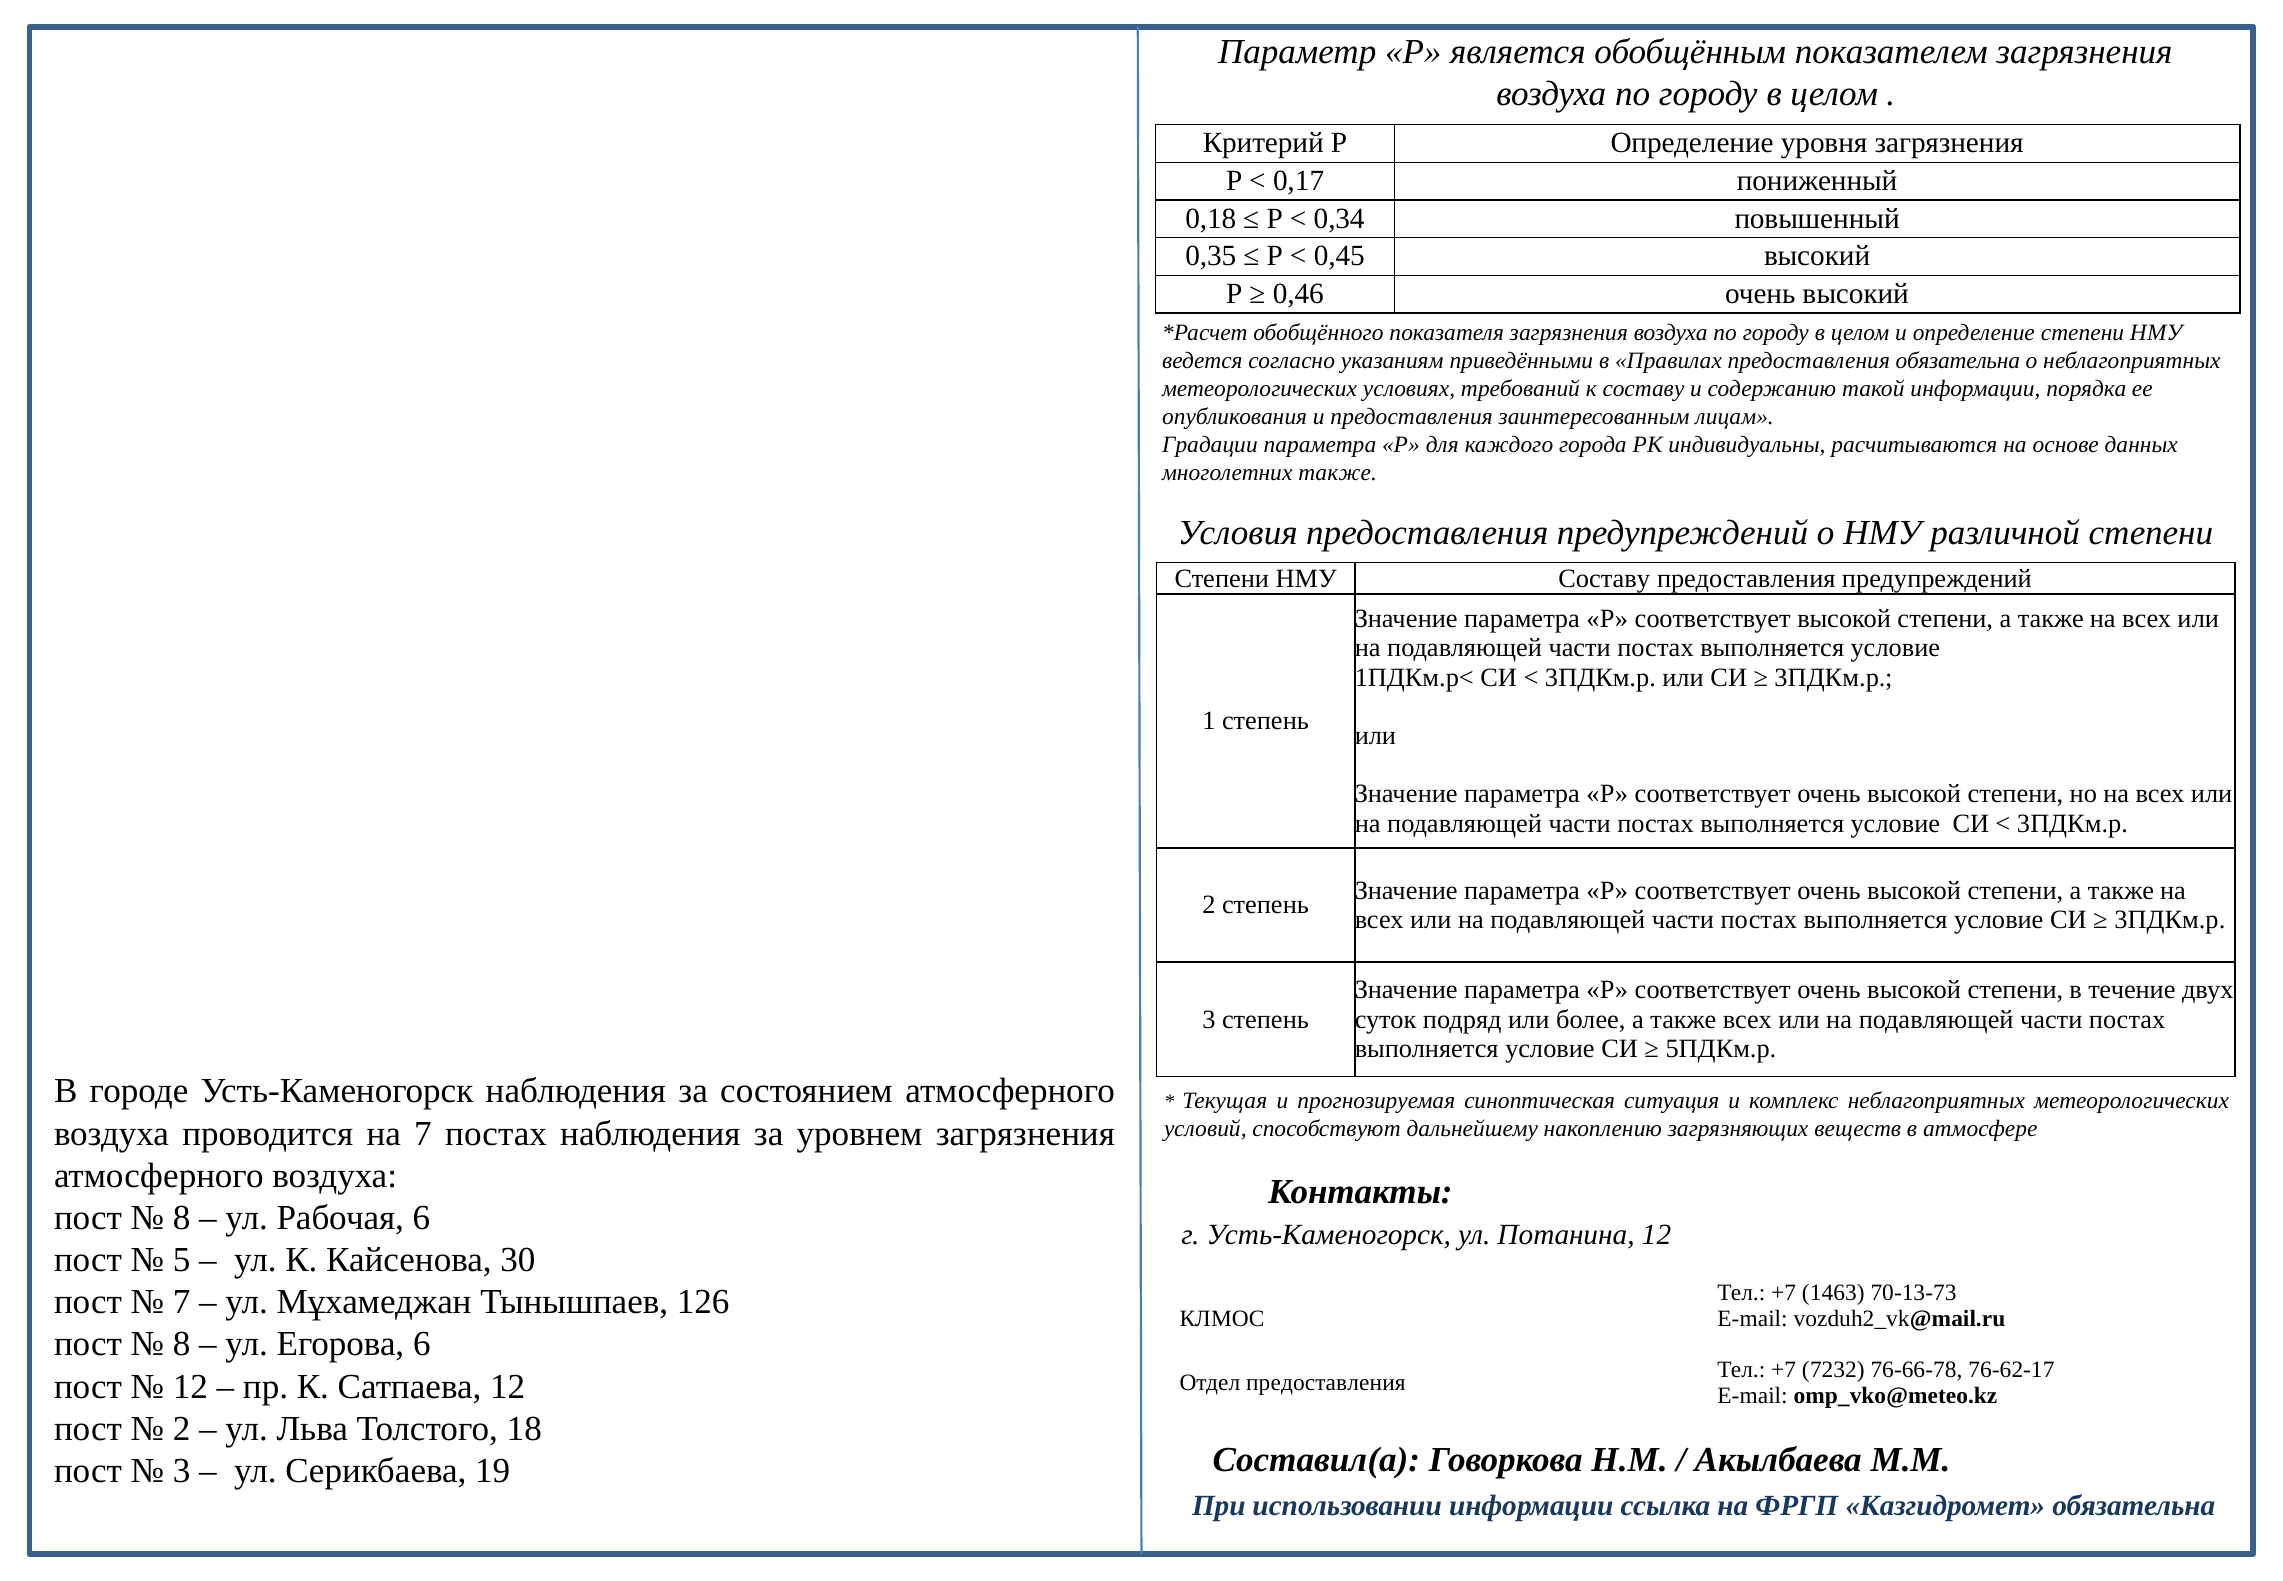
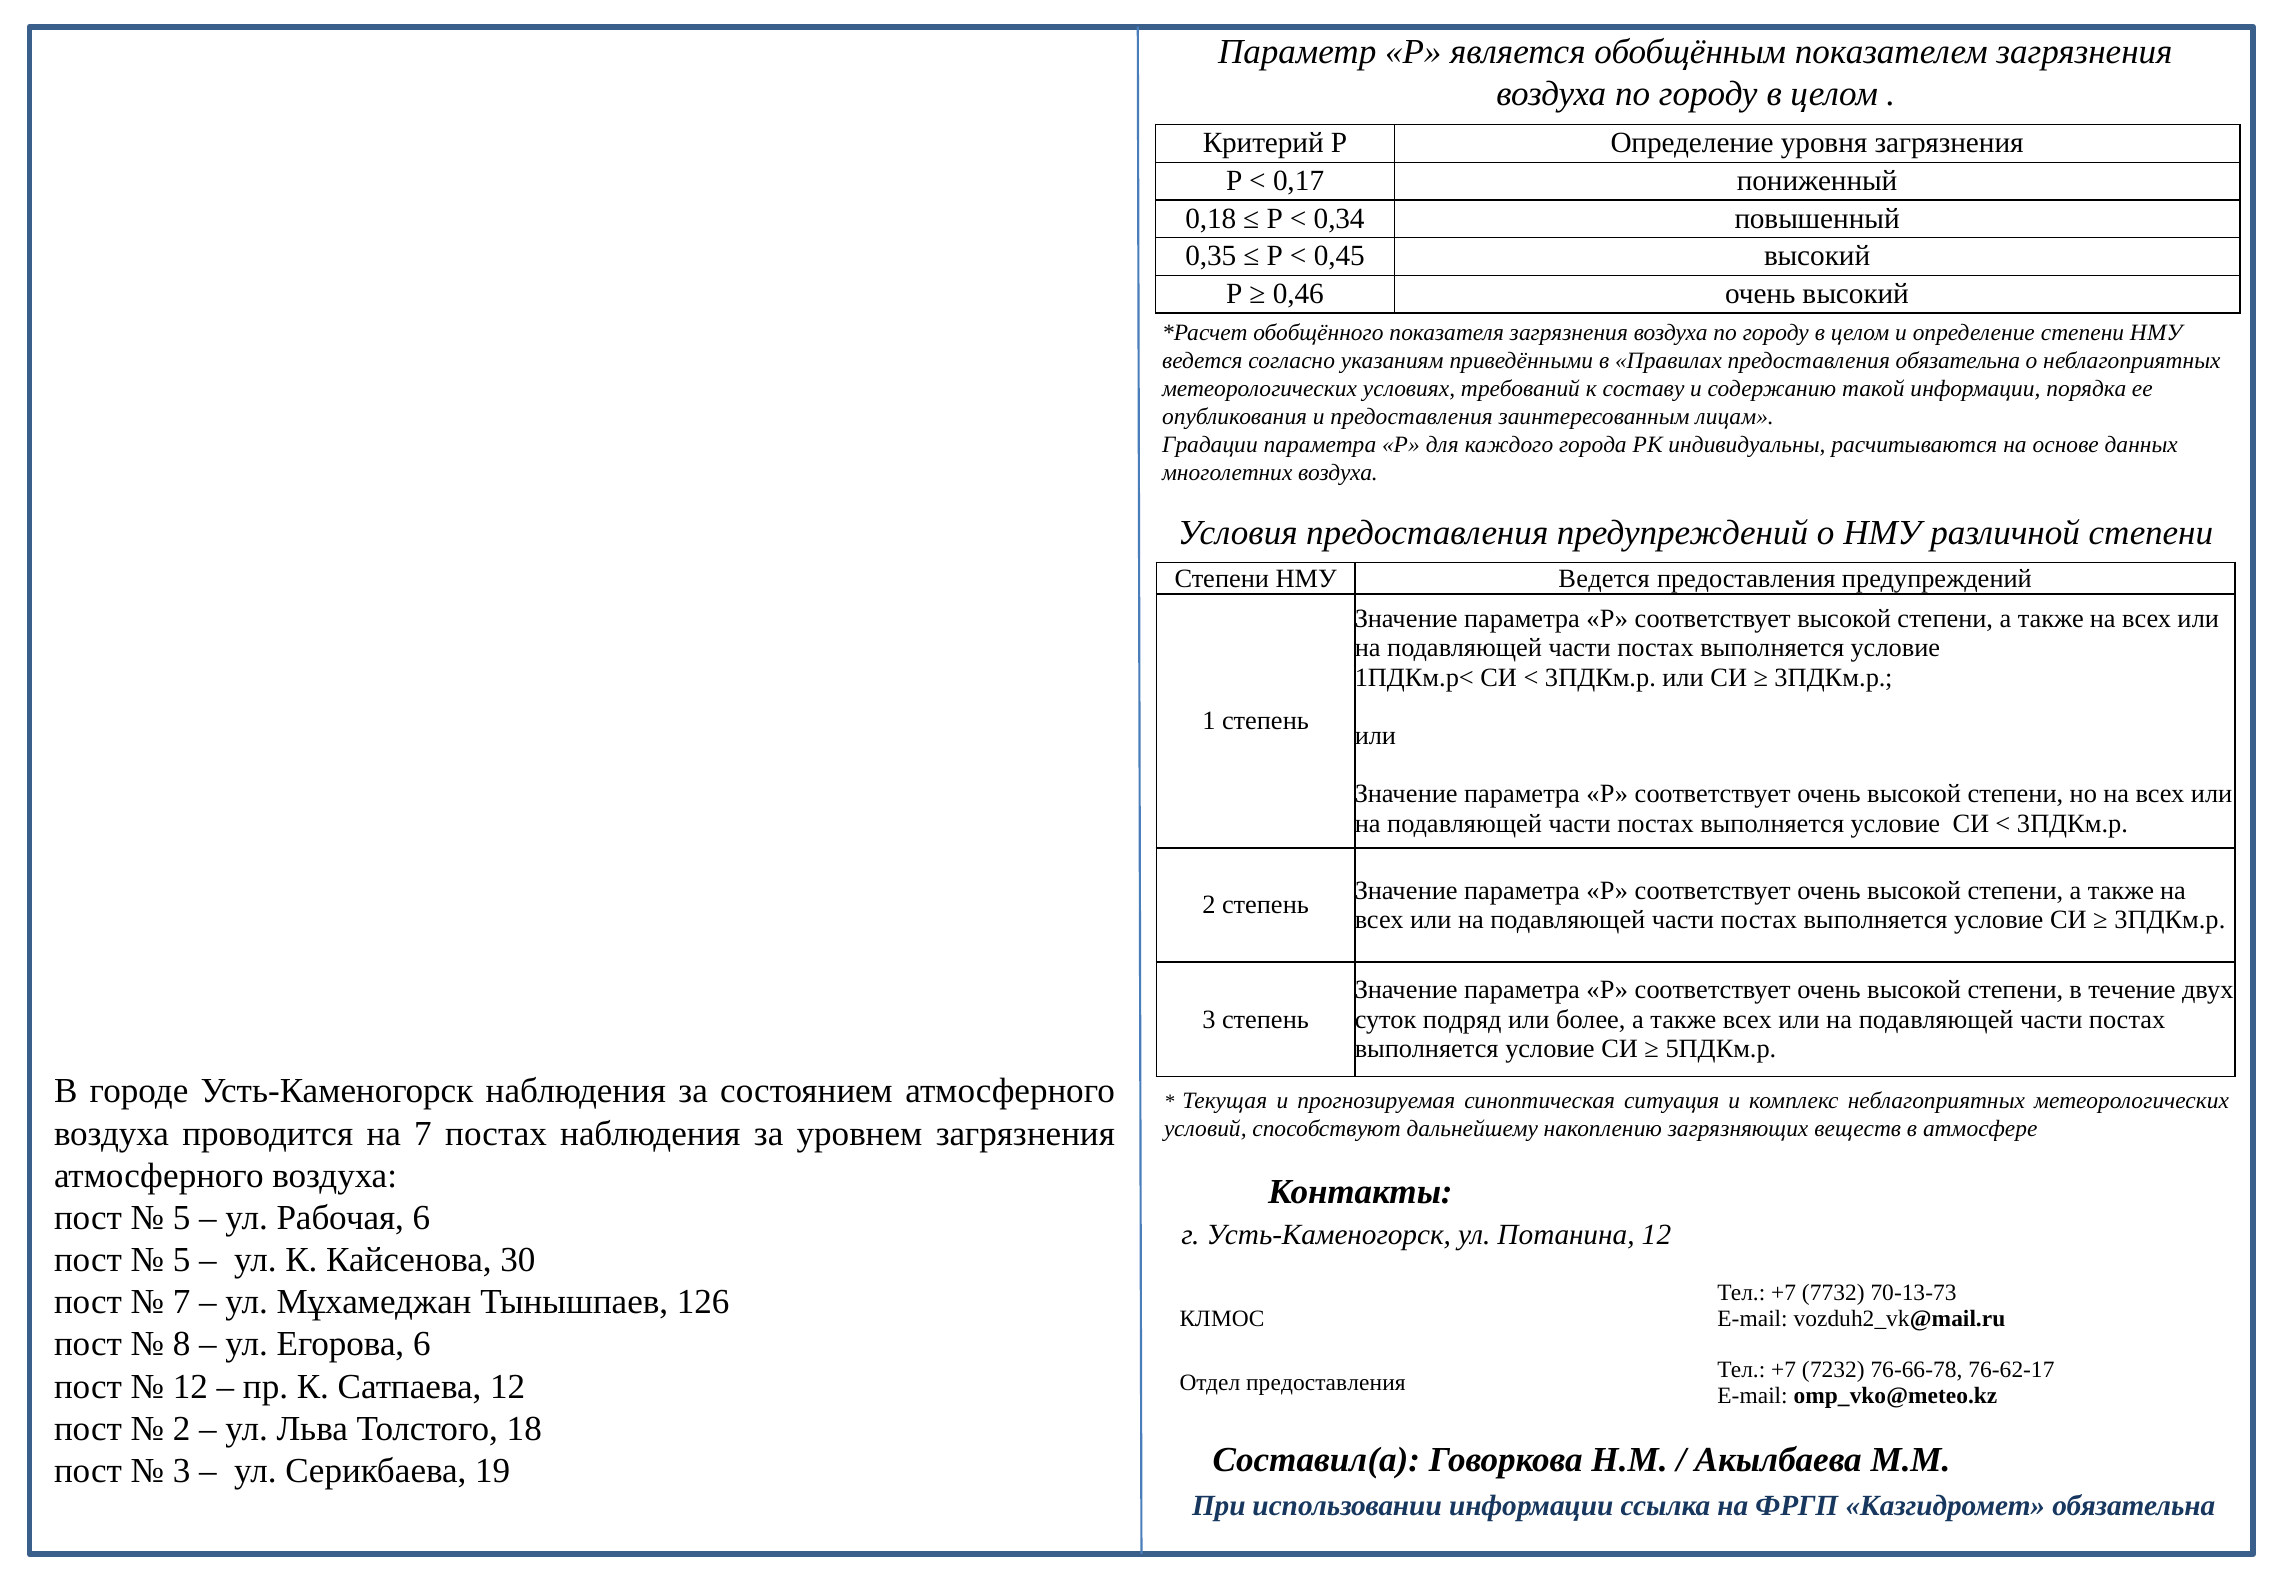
многолетних также: также -> воздуха
Составу at (1604, 578): Составу -> Ведется
8 at (182, 1217): 8 -> 5
1463: 1463 -> 7732
